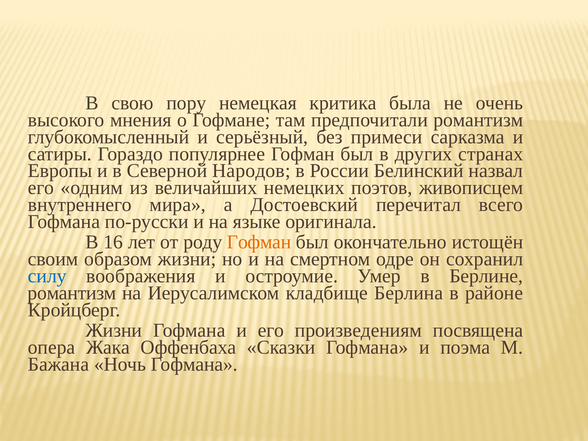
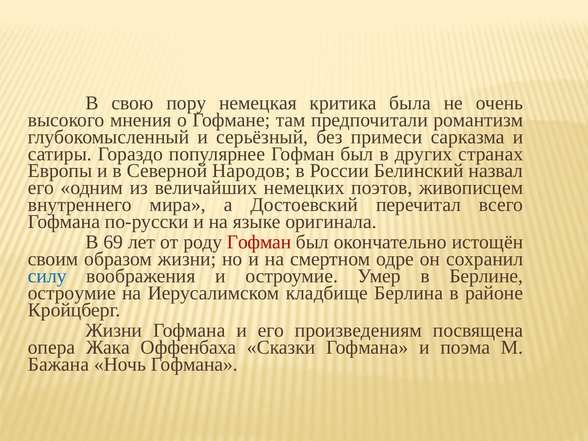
16: 16 -> 69
Гофман at (259, 242) colour: orange -> red
романтизм at (72, 293): романтизм -> остроумие
